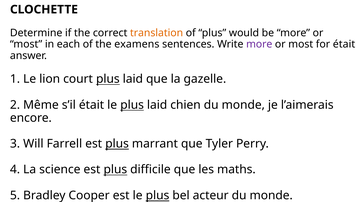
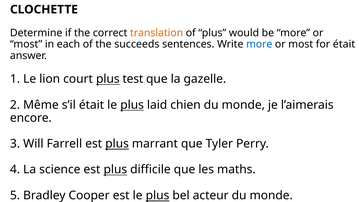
examens: examens -> succeeds
more at (259, 44) colour: purple -> blue
court plus laid: laid -> test
